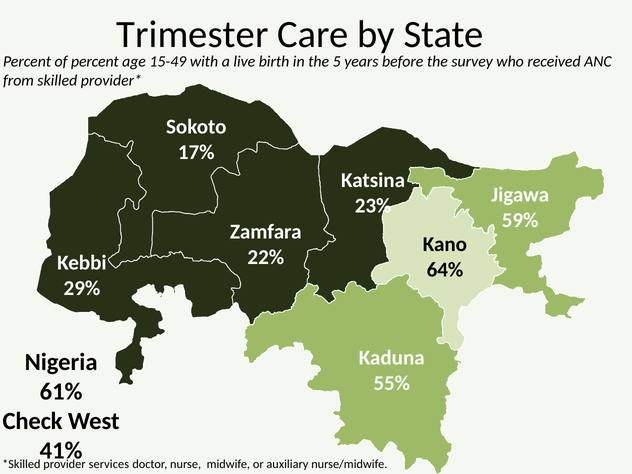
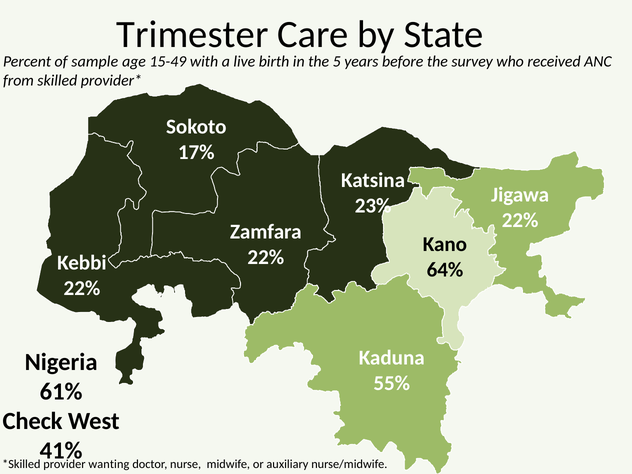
of percent: percent -> sample
59% at (520, 220): 59% -> 22%
29% at (82, 288): 29% -> 22%
services: services -> wanting
